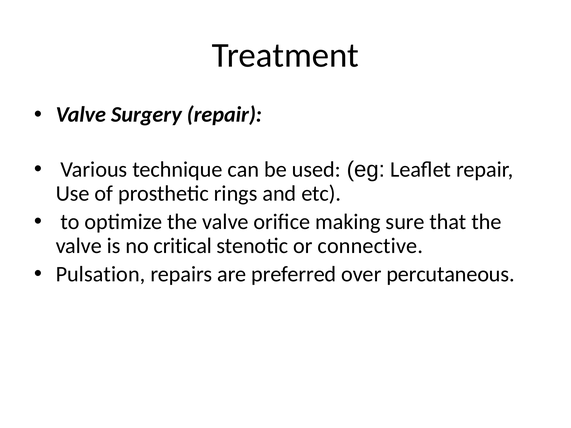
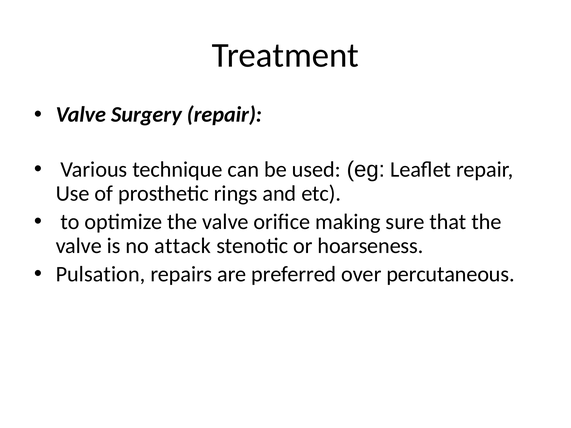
critical: critical -> attack
connective: connective -> hoarseness
